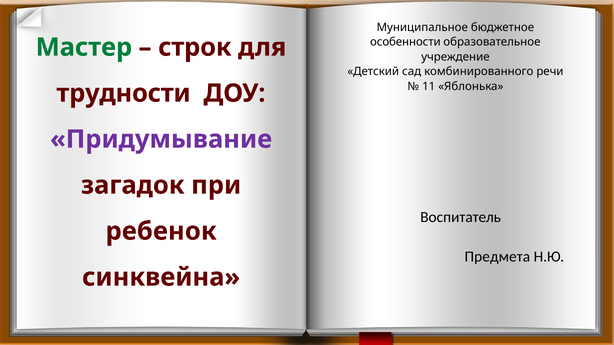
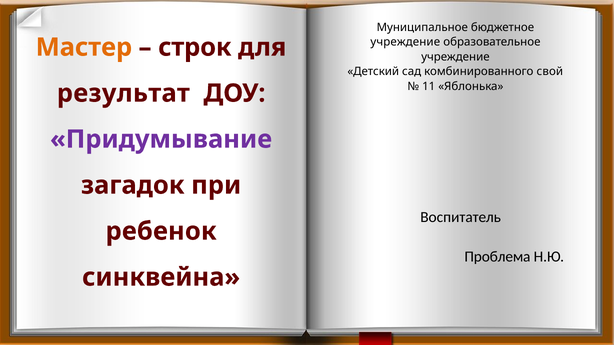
особенности at (405, 42): особенности -> учреждение
Мастер colour: green -> orange
речи: речи -> свой
трудности: трудности -> результат
Предмета: Предмета -> Проблема
